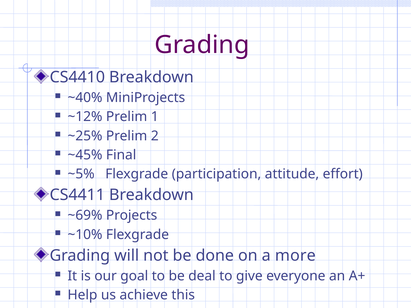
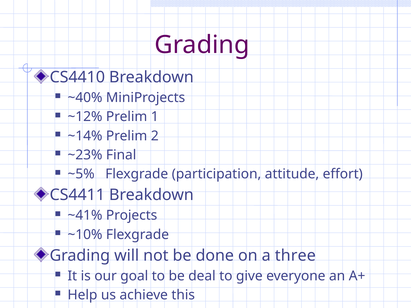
~25%: ~25% -> ~14%
~45%: ~45% -> ~23%
~69%: ~69% -> ~41%
more: more -> three
